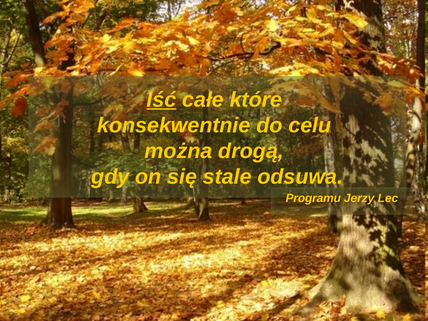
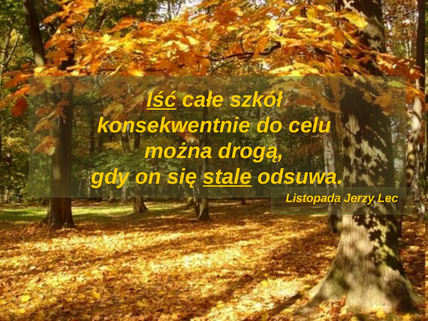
które: które -> szkół
stale underline: none -> present
Programu: Programu -> Listopada
